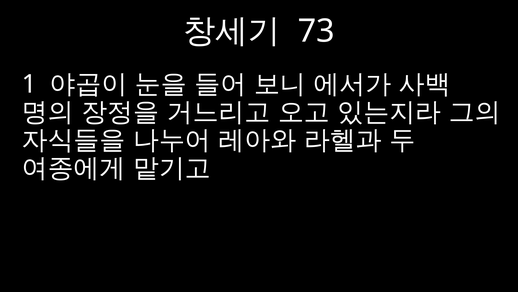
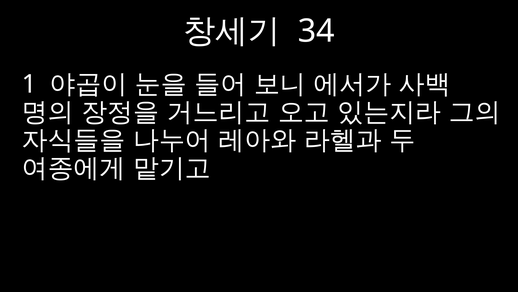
73: 73 -> 34
